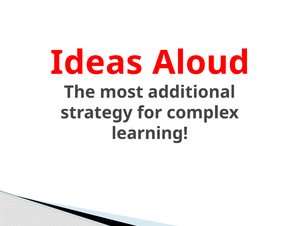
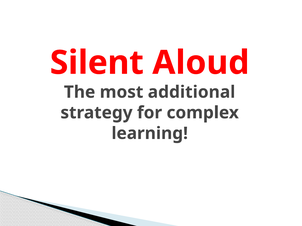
Ideas: Ideas -> Silent
